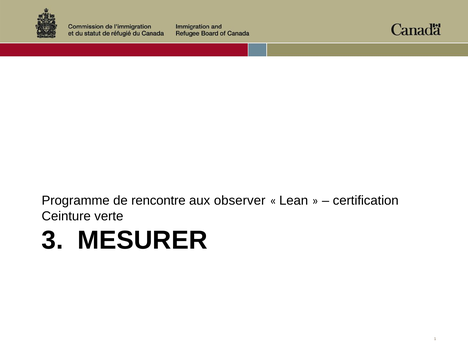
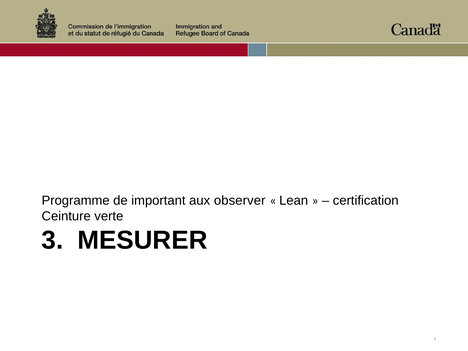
rencontre: rencontre -> important
